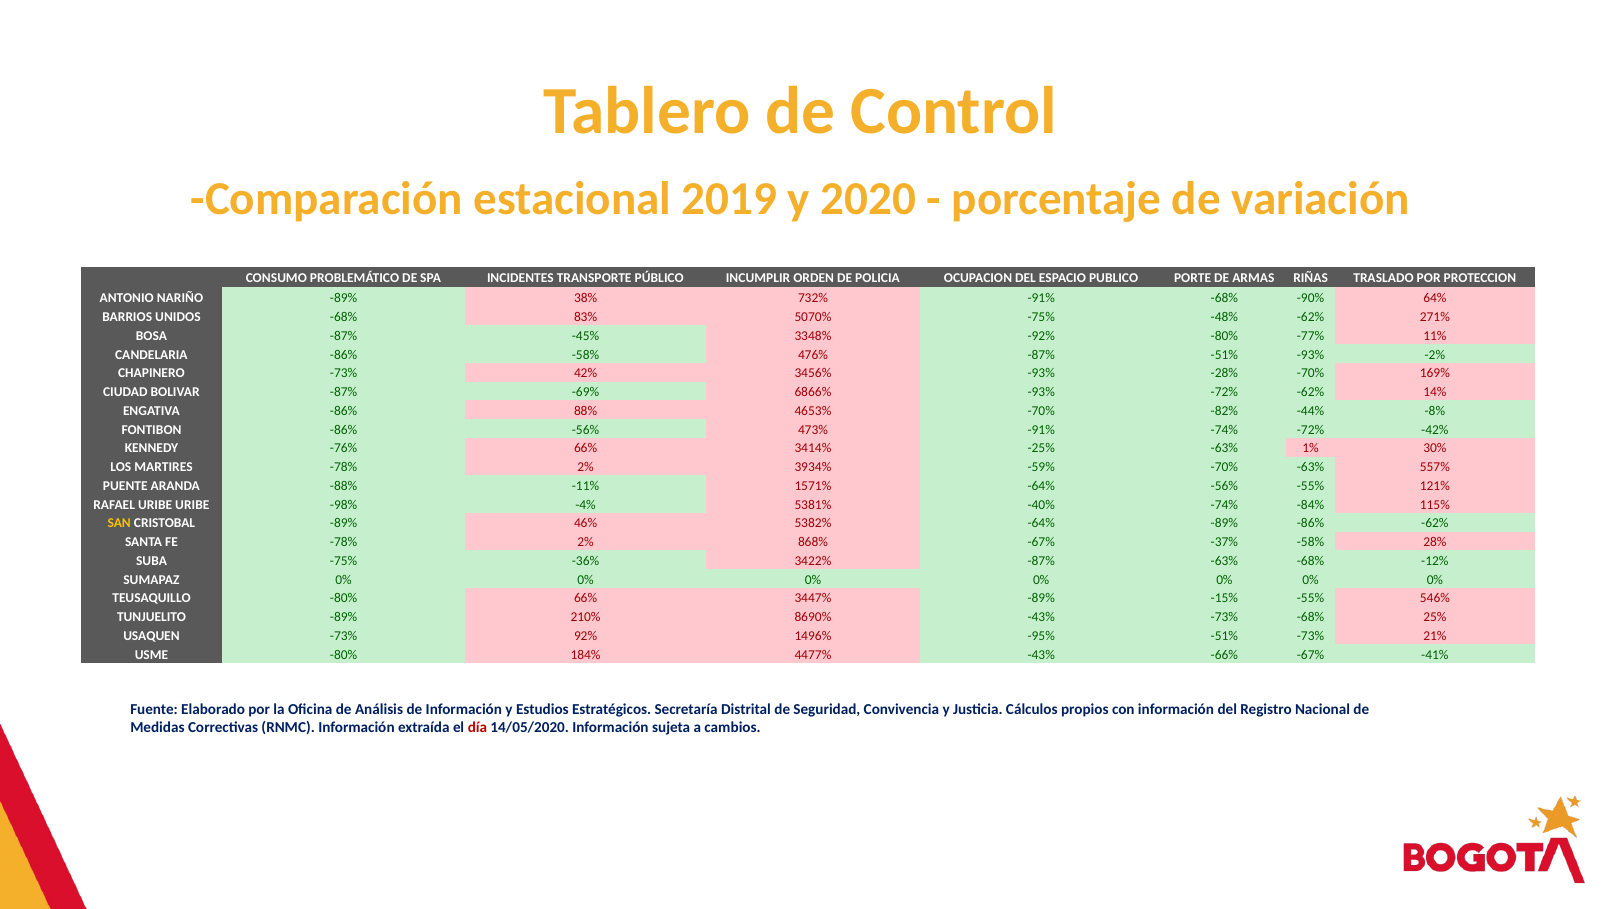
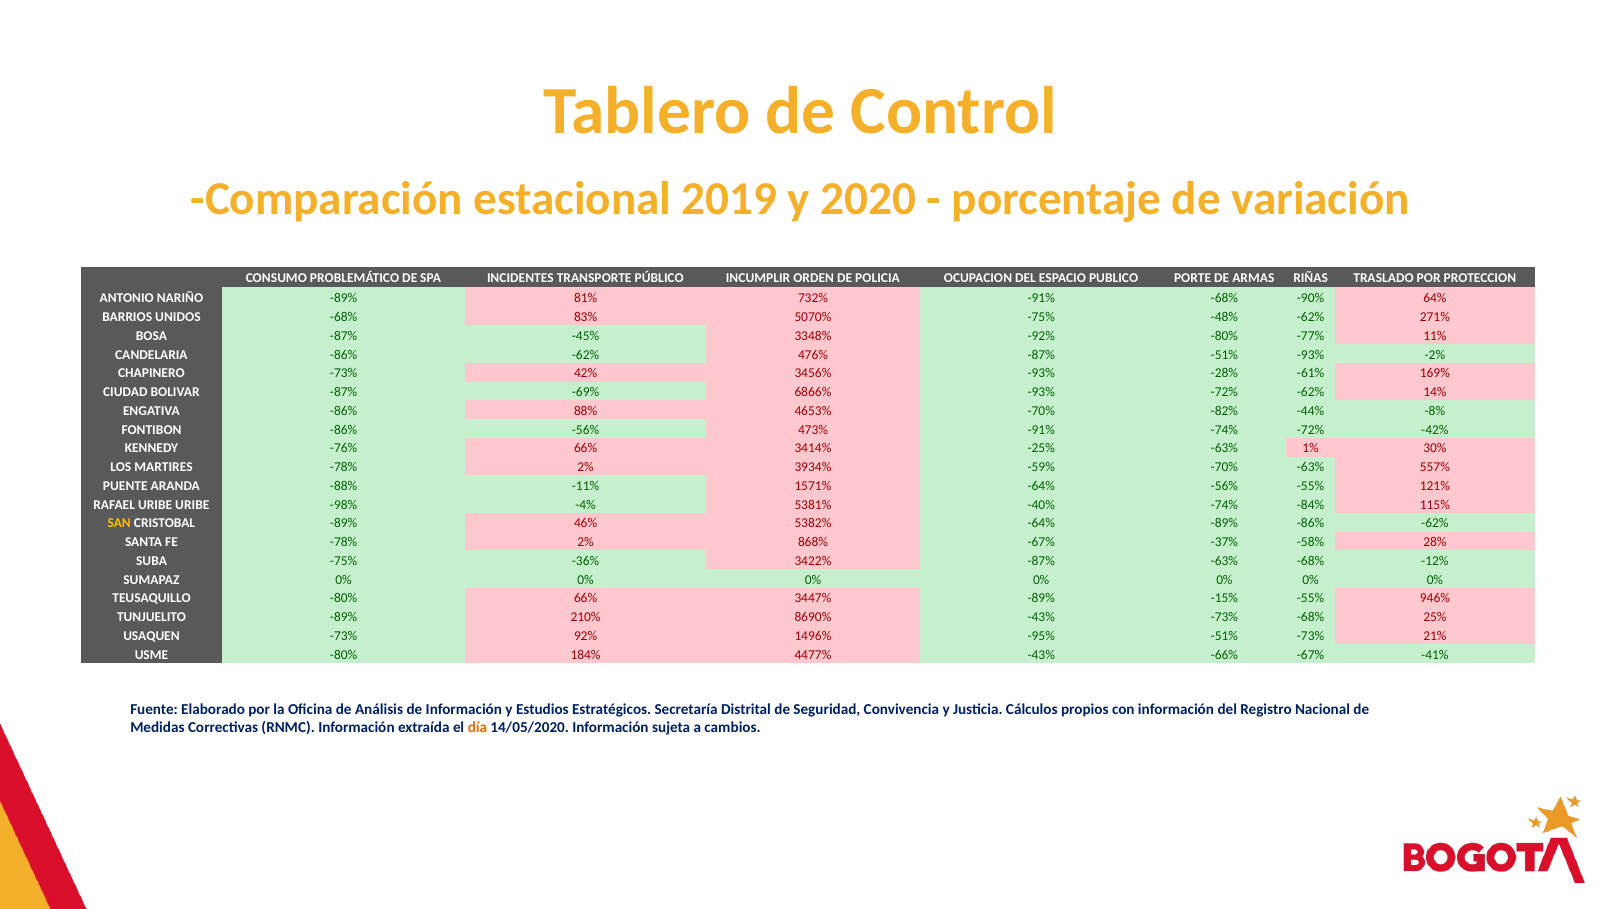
38%: 38% -> 81%
CANDELARIA -86% -58%: -58% -> -62%
-28% -70%: -70% -> -61%
546%: 546% -> 946%
día colour: red -> orange
